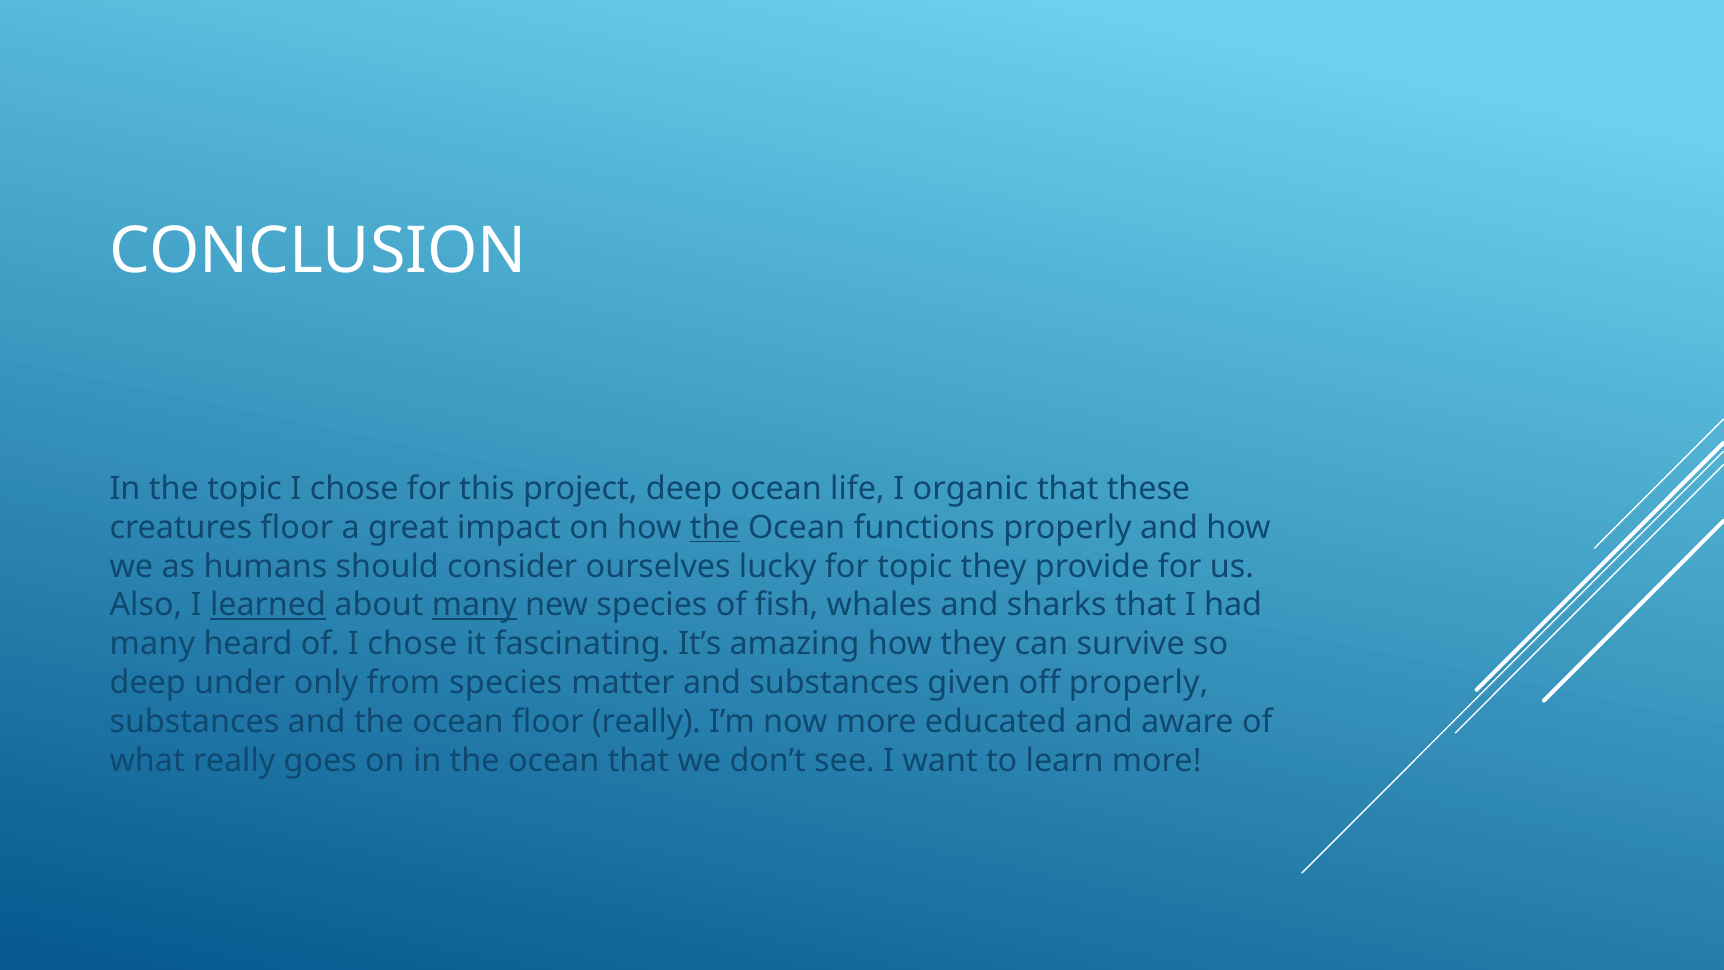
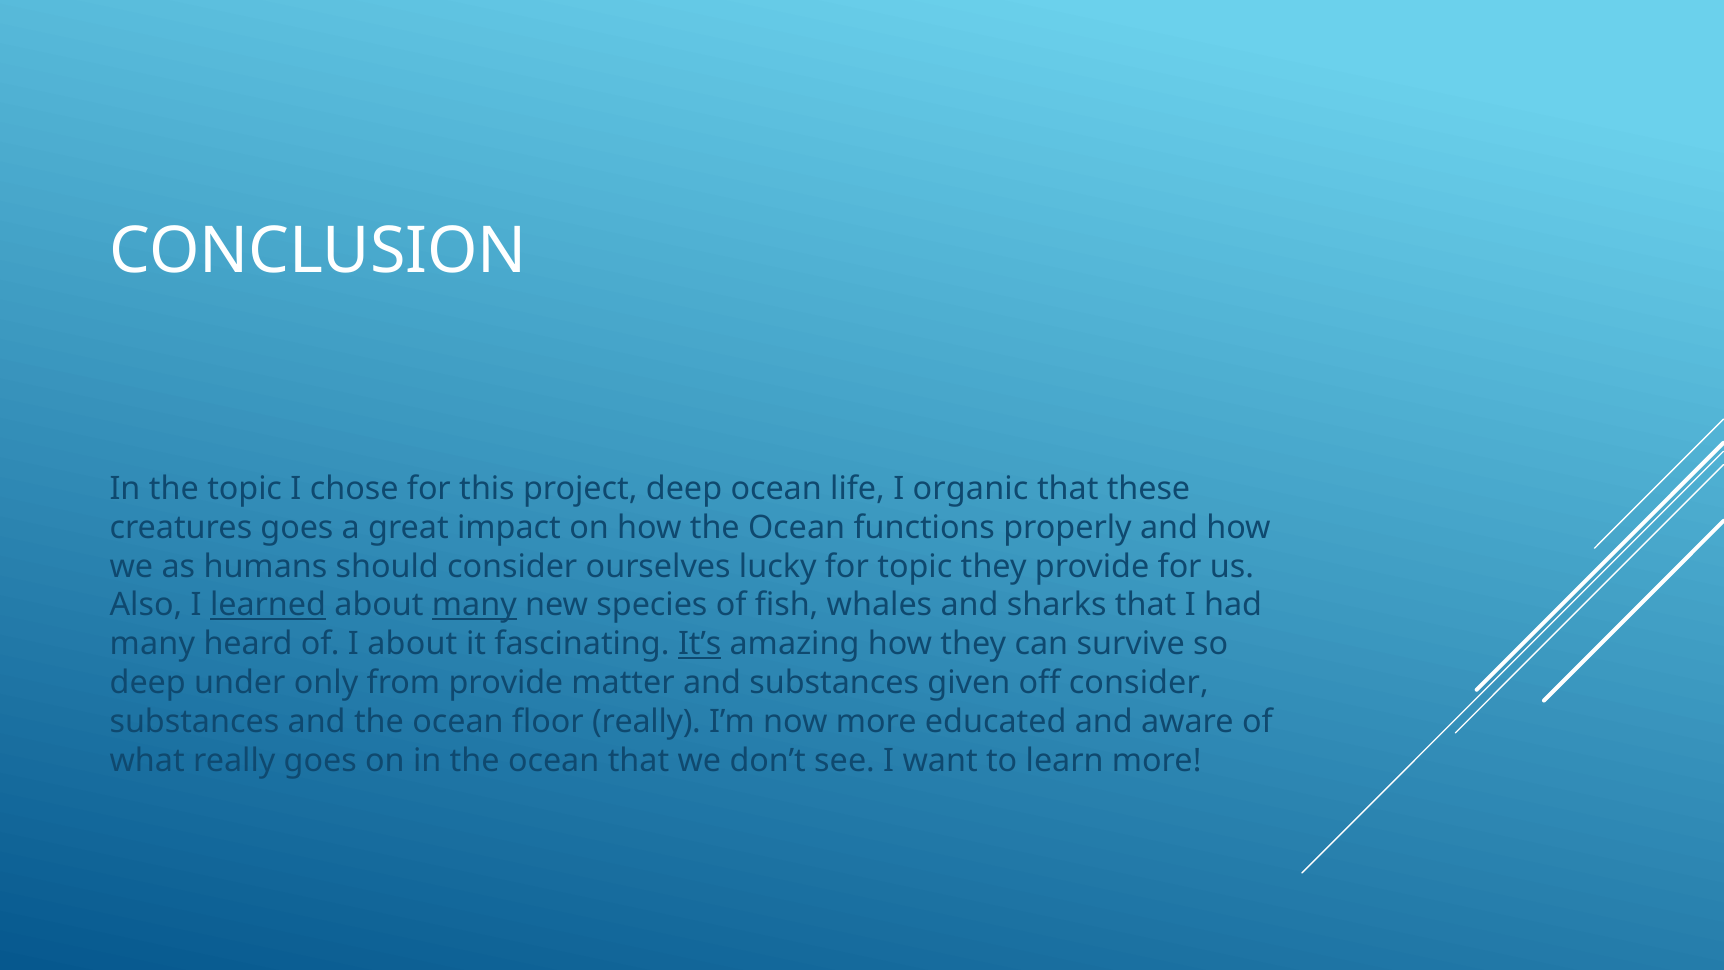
creatures floor: floor -> goes
the at (715, 527) underline: present -> none
of I chose: chose -> about
It’s underline: none -> present
from species: species -> provide
off properly: properly -> consider
